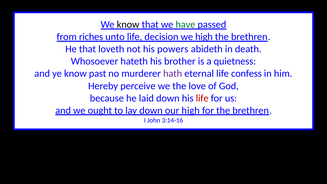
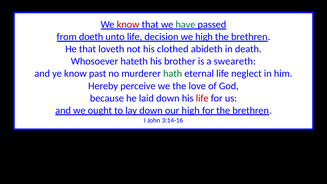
know at (128, 25) colour: black -> red
riches: riches -> doeth
powers: powers -> clothed
quietness: quietness -> sweareth
hath colour: purple -> green
confess: confess -> neglect
